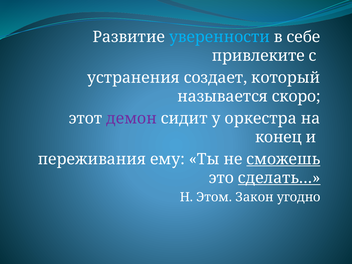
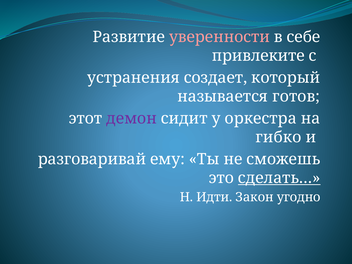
уверенности colour: light blue -> pink
скоро: скоро -> готов
конец: конец -> гибко
переживания: переживания -> разговаривай
сможешь underline: present -> none
Этом: Этом -> Идти
